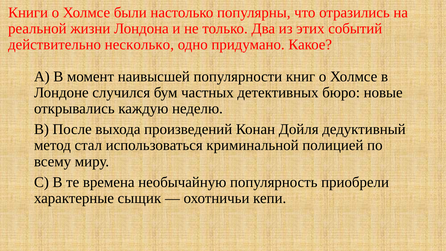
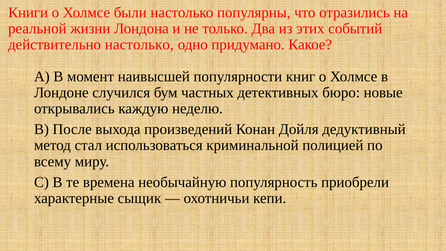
действительно несколько: несколько -> настолько
